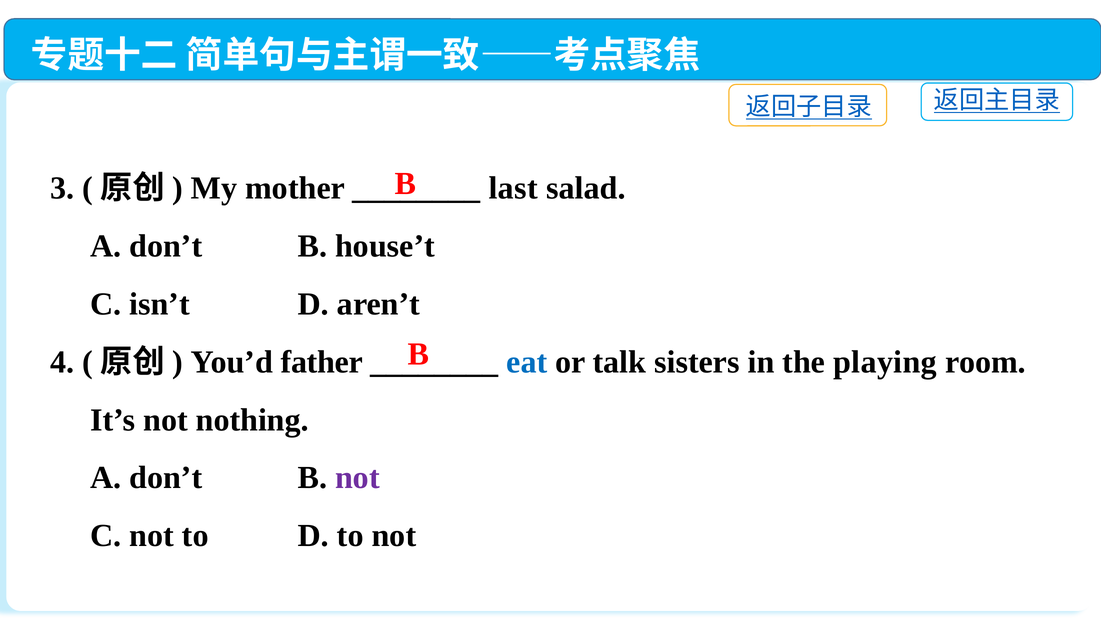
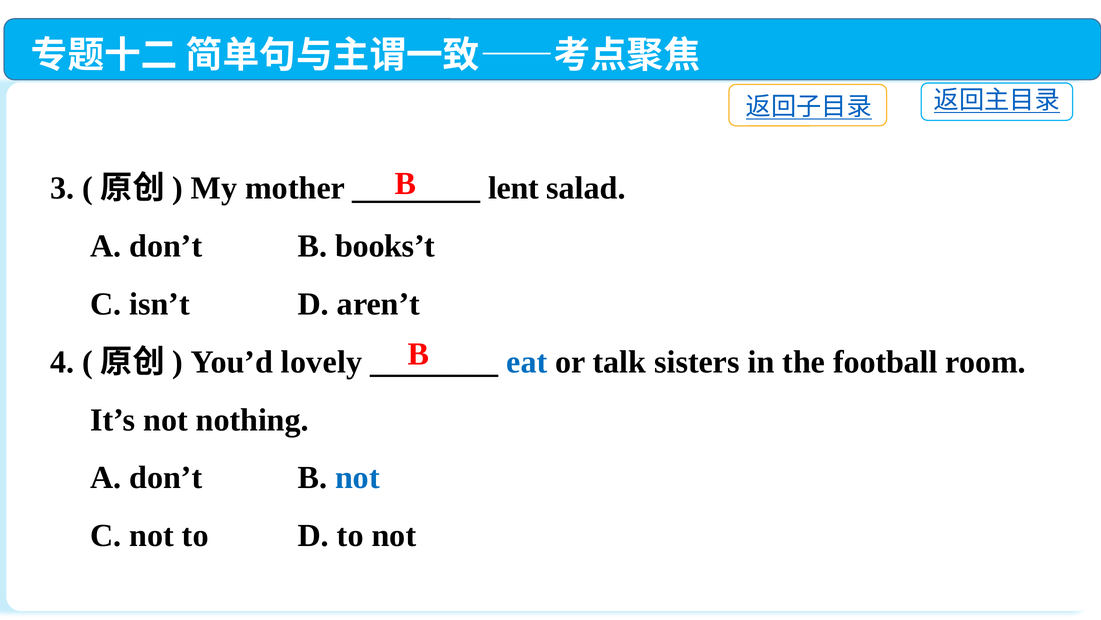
last: last -> lent
house’t: house’t -> books’t
father: father -> lovely
playing: playing -> football
not at (357, 477) colour: purple -> blue
